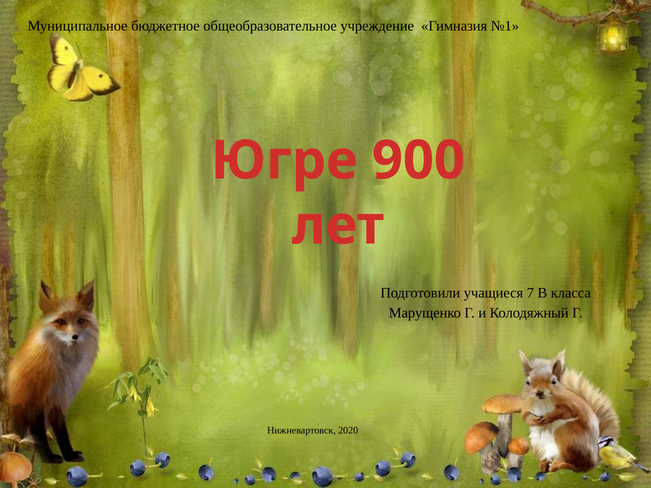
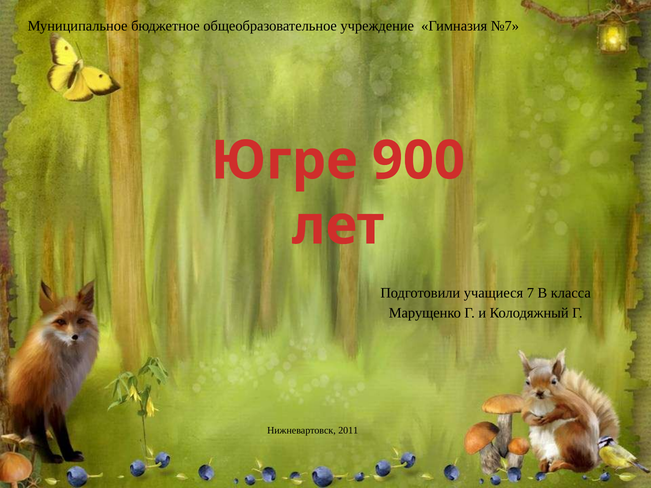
№1: №1 -> №7
2020: 2020 -> 2011
